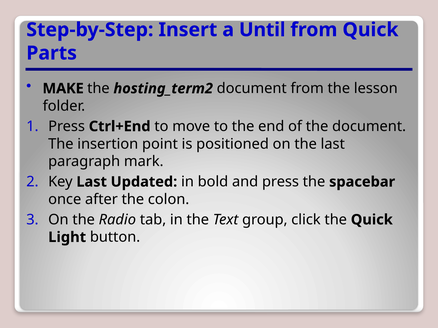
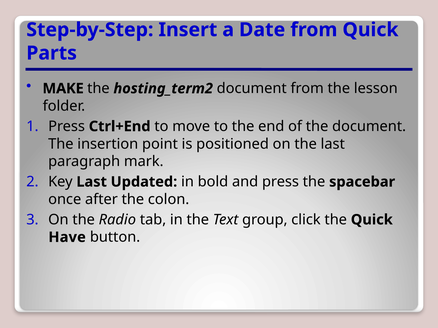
Until: Until -> Date
Light: Light -> Have
